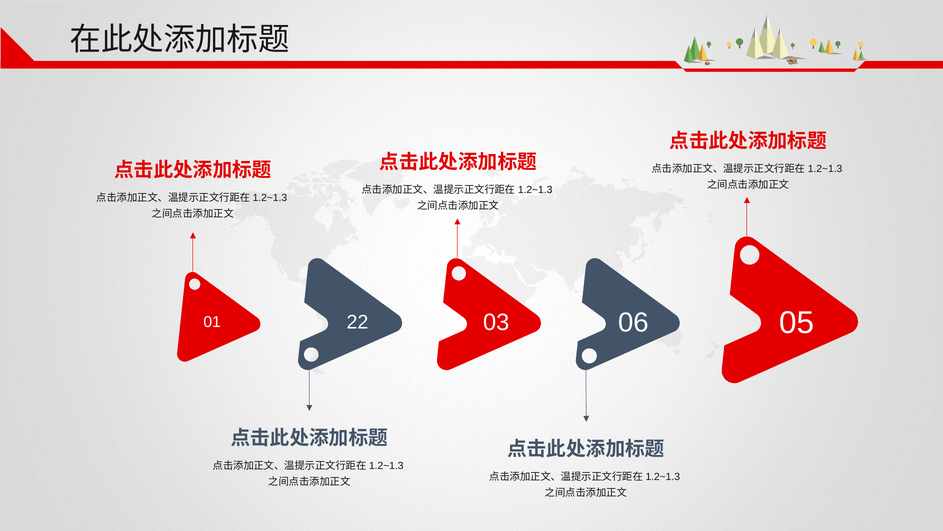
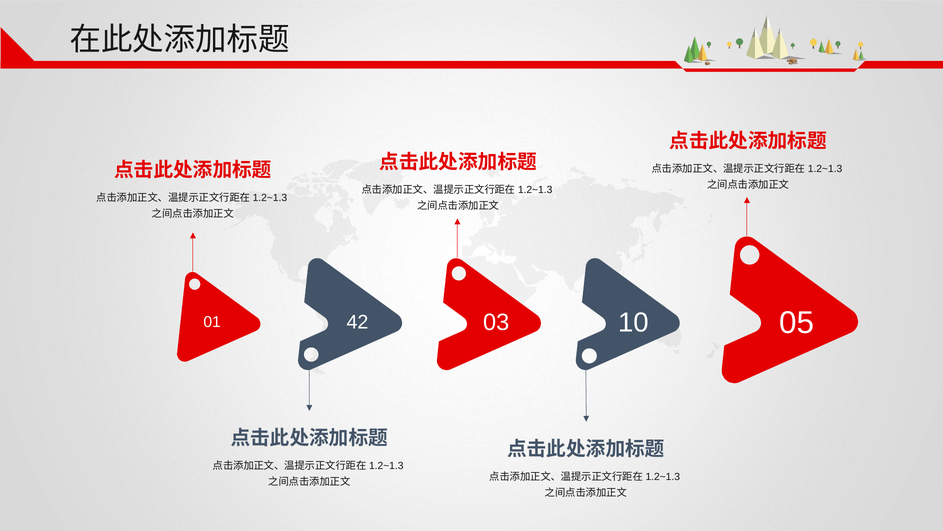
22: 22 -> 42
06: 06 -> 10
